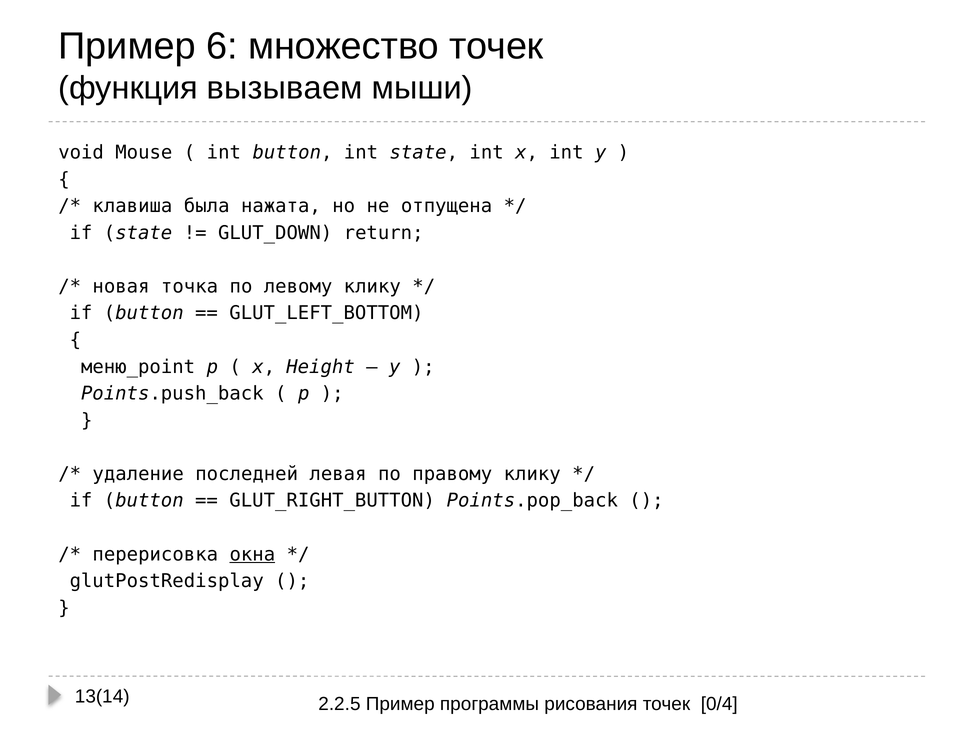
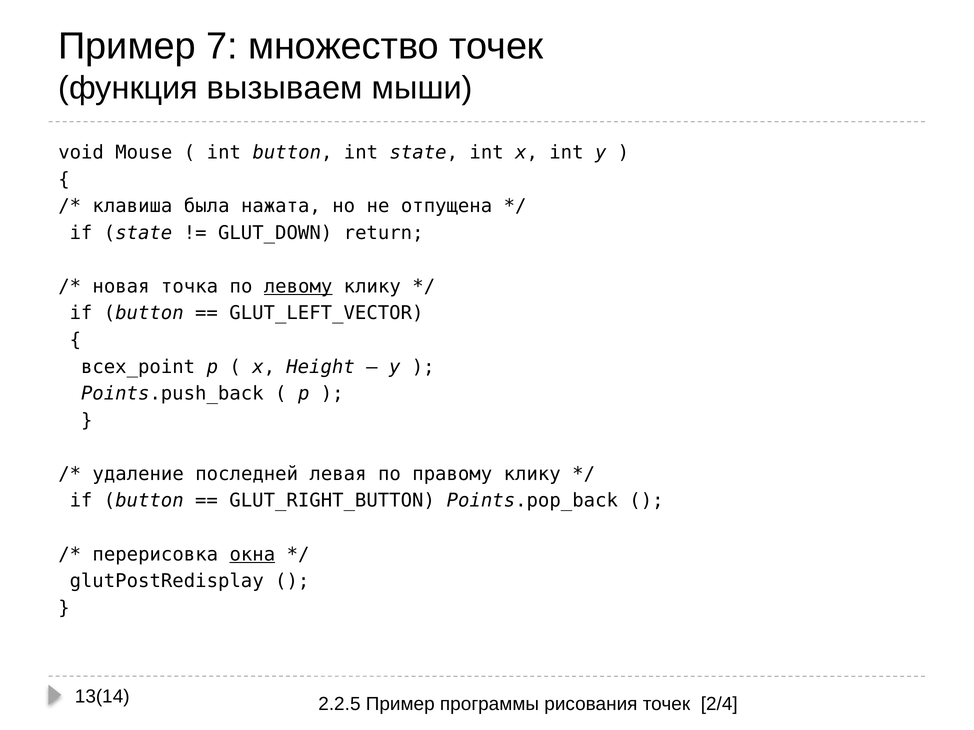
6: 6 -> 7
левому underline: none -> present
GLUT_LEFT_BOTTOM: GLUT_LEFT_BOTTOM -> GLUT_LEFT_VECTOR
меню_point: меню_point -> всех_point
0/4: 0/4 -> 2/4
